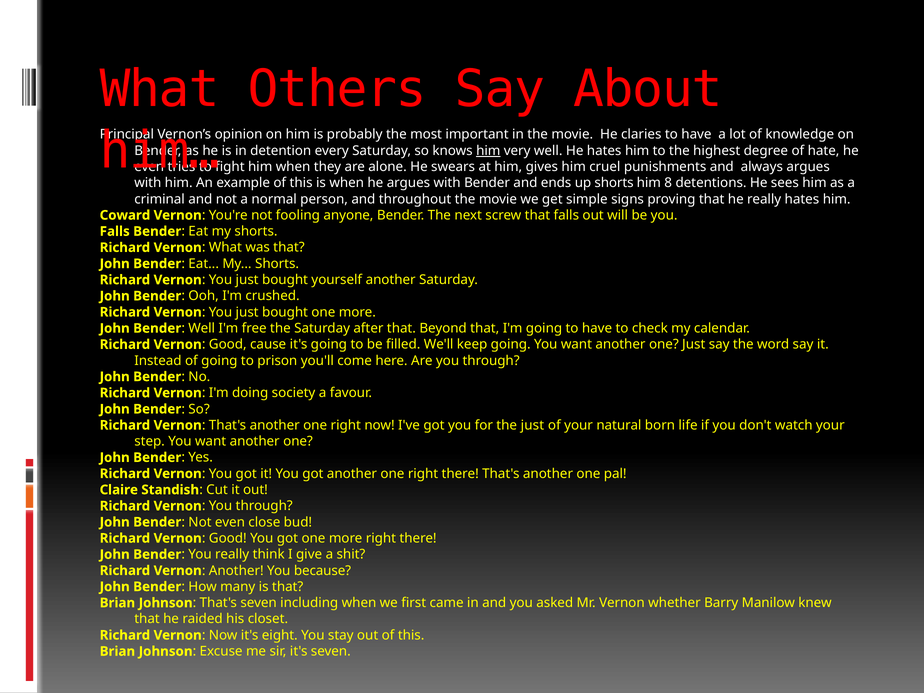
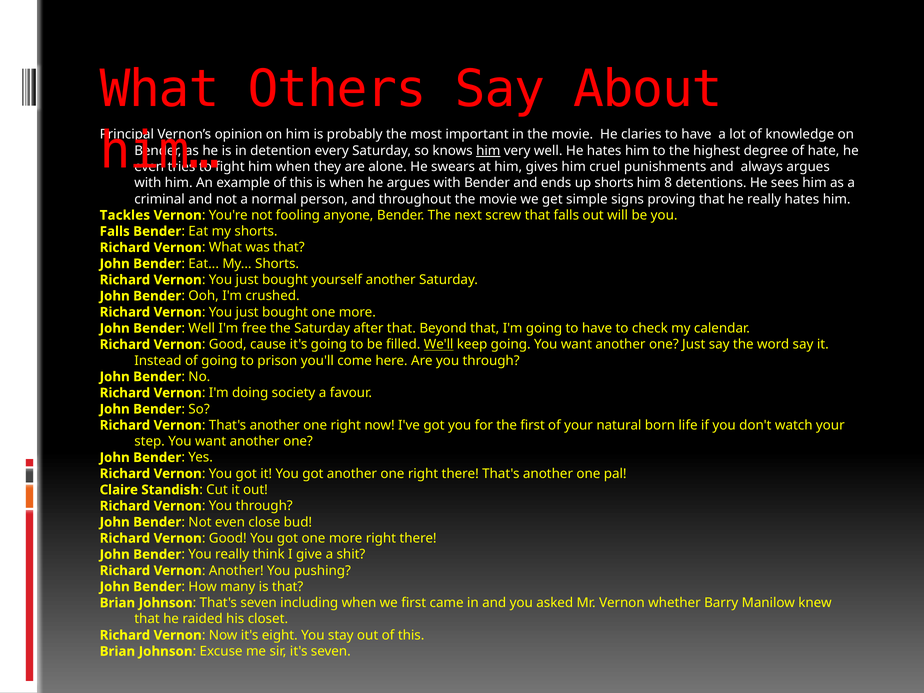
Coward: Coward -> Tackles
We'll underline: none -> present
the just: just -> first
because: because -> pushing
